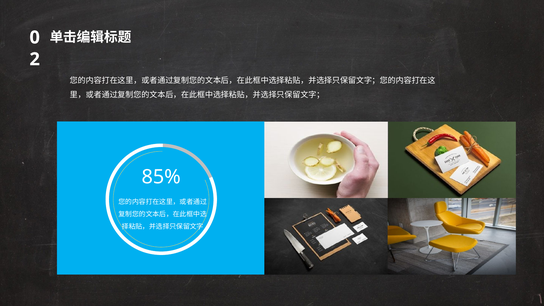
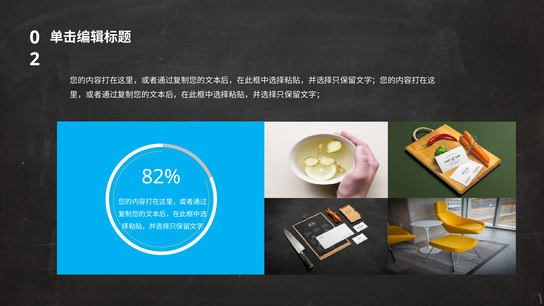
85%: 85% -> 82%
